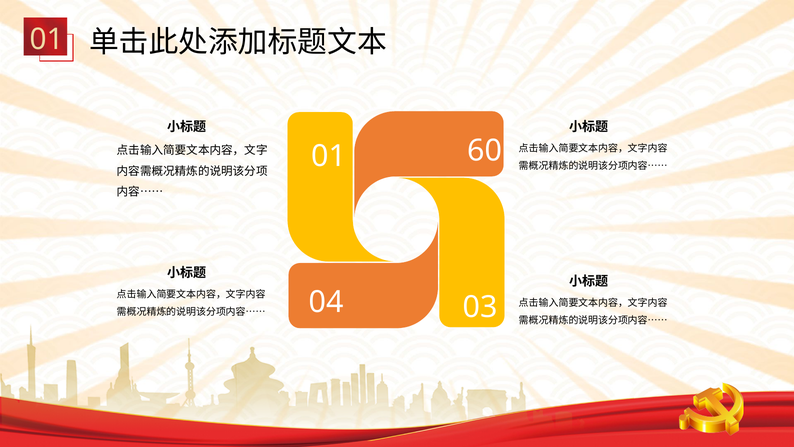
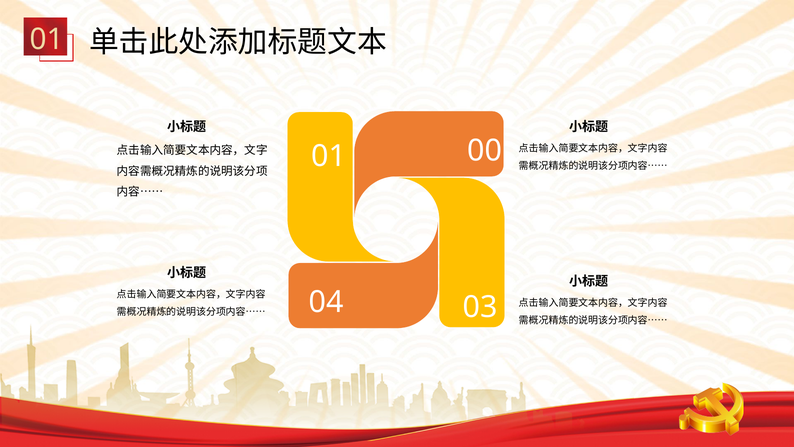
60: 60 -> 00
